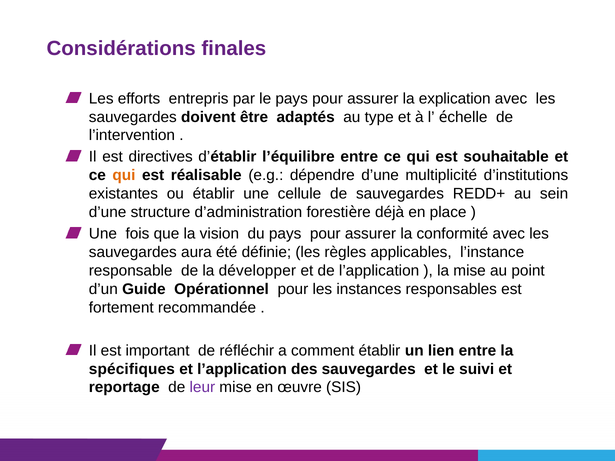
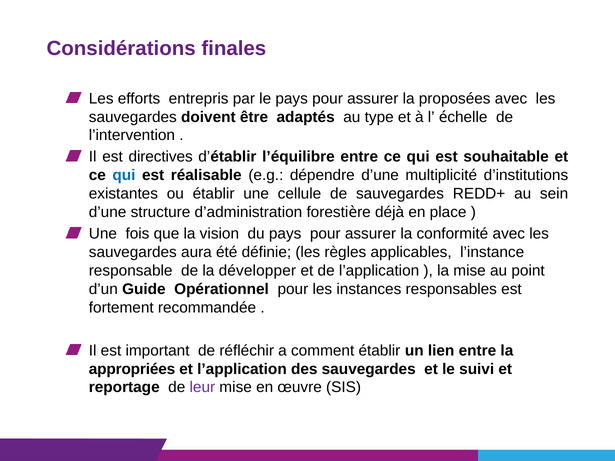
explication: explication -> proposées
qui at (124, 175) colour: orange -> blue
spécifiques: spécifiques -> appropriées
